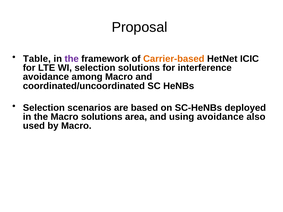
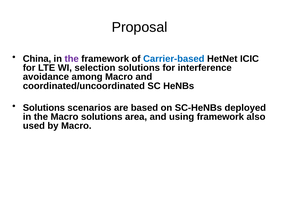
Table: Table -> China
Carrier-based colour: orange -> blue
Selection at (44, 108): Selection -> Solutions
using avoidance: avoidance -> framework
